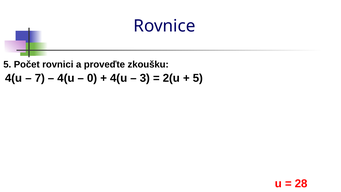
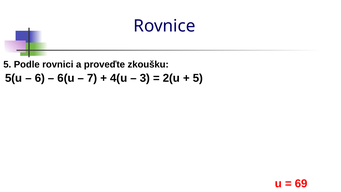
Počet: Počet -> Podle
4(u at (14, 78): 4(u -> 5(u
7: 7 -> 6
4(u at (66, 78): 4(u -> 6(u
0: 0 -> 7
28: 28 -> 69
